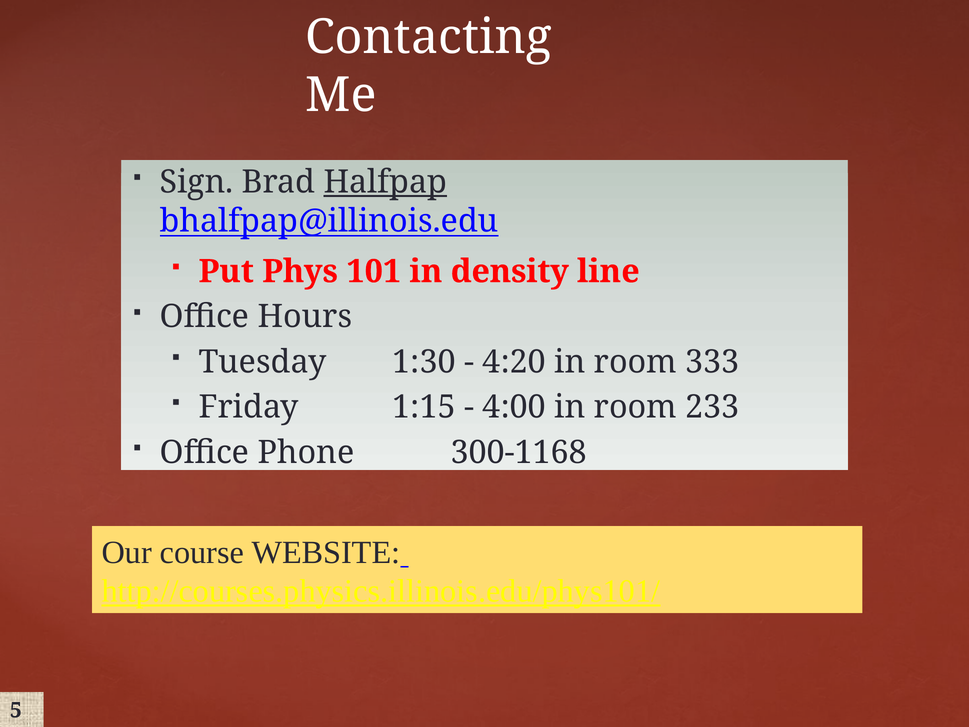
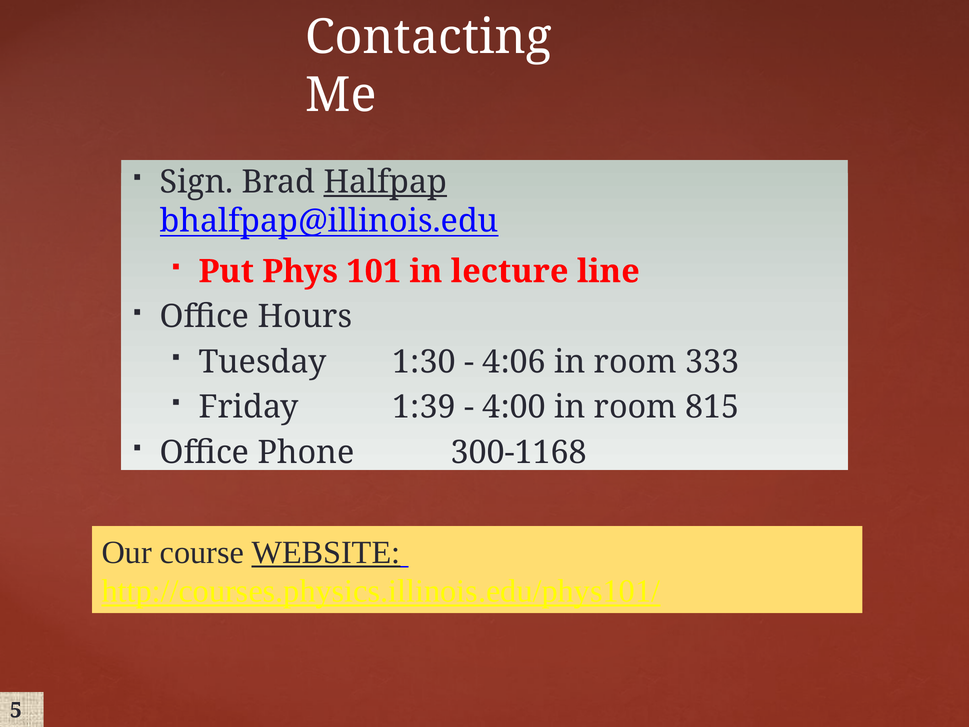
density: density -> lecture
4:20: 4:20 -> 4:06
1:15: 1:15 -> 1:39
233: 233 -> 815
WEBSITE underline: none -> present
